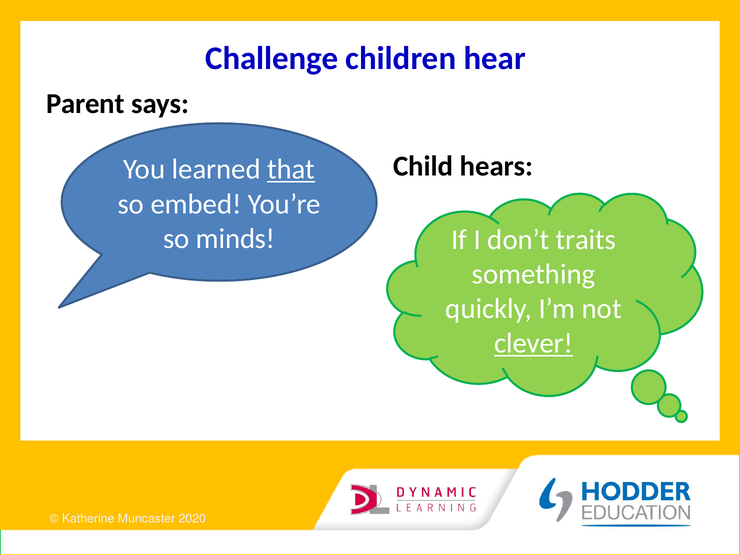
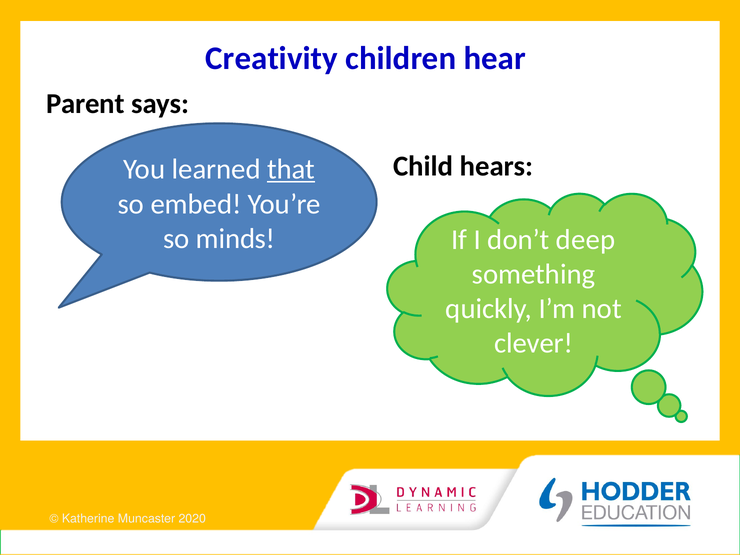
Challenge: Challenge -> Creativity
traits: traits -> deep
clever underline: present -> none
